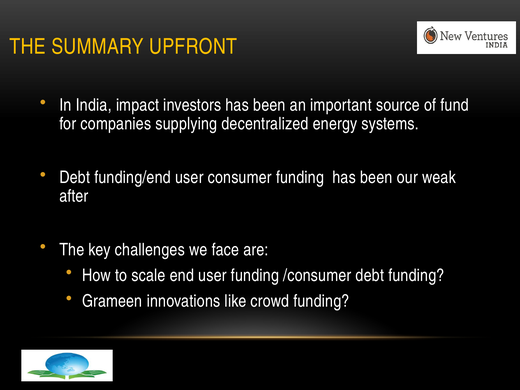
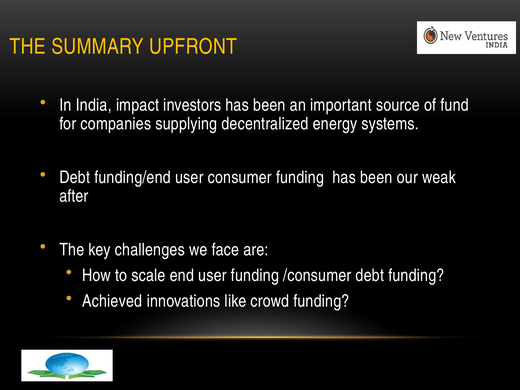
Grameen: Grameen -> Achieved
